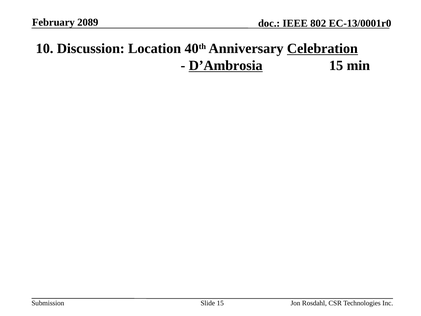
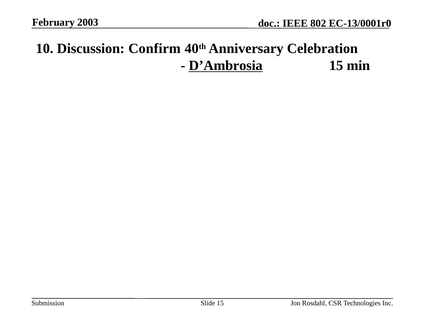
2089: 2089 -> 2003
Location: Location -> Confirm
Celebration underline: present -> none
